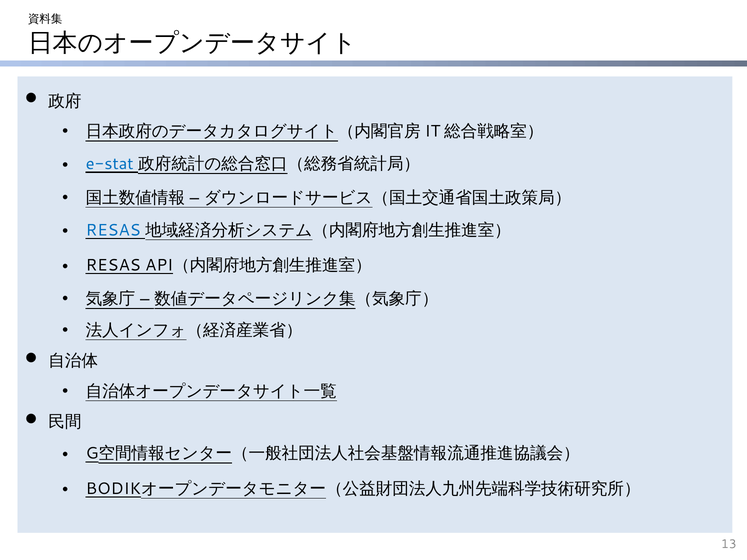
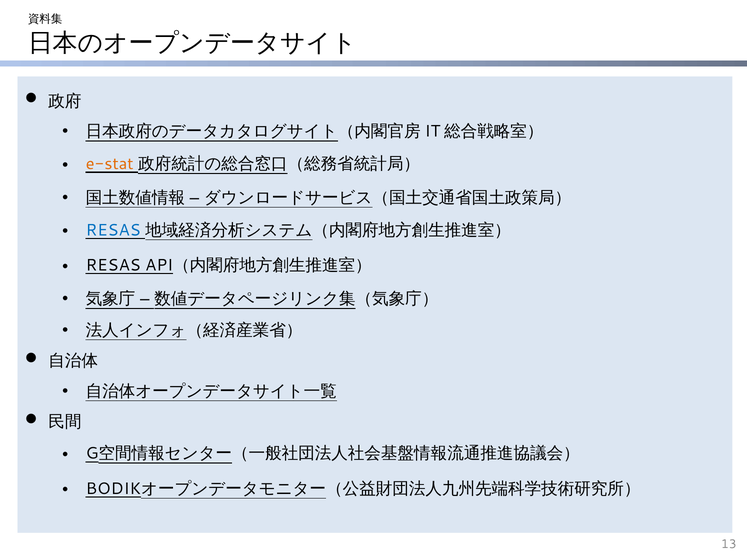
e-stat colour: blue -> orange
